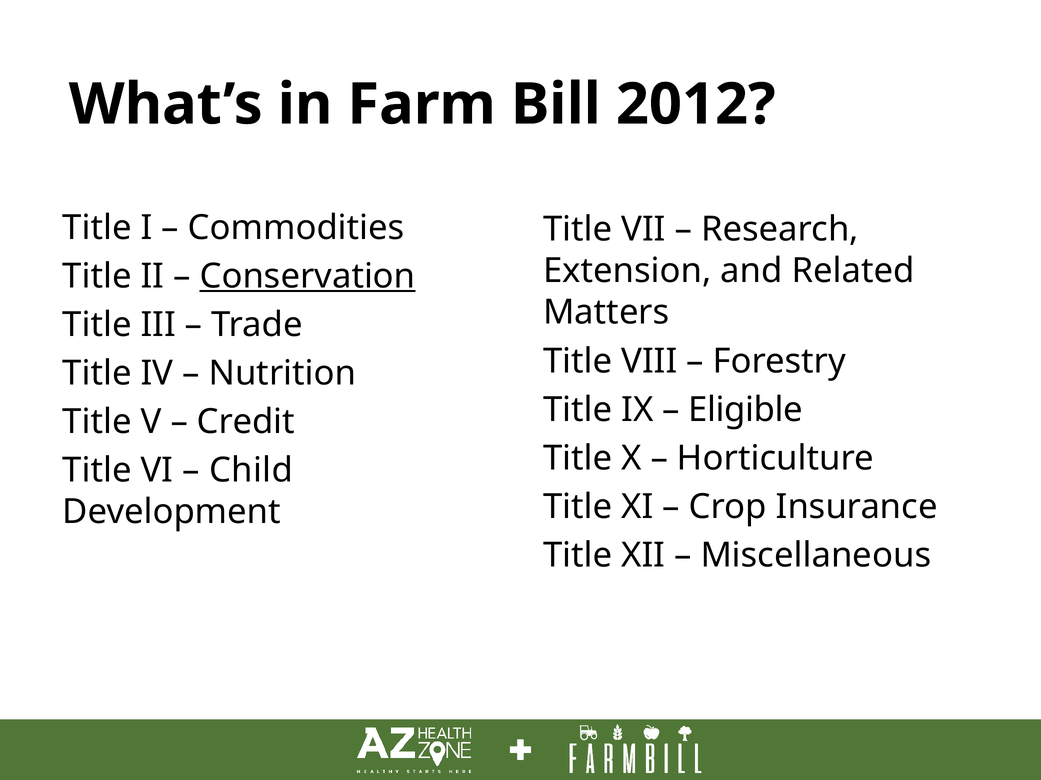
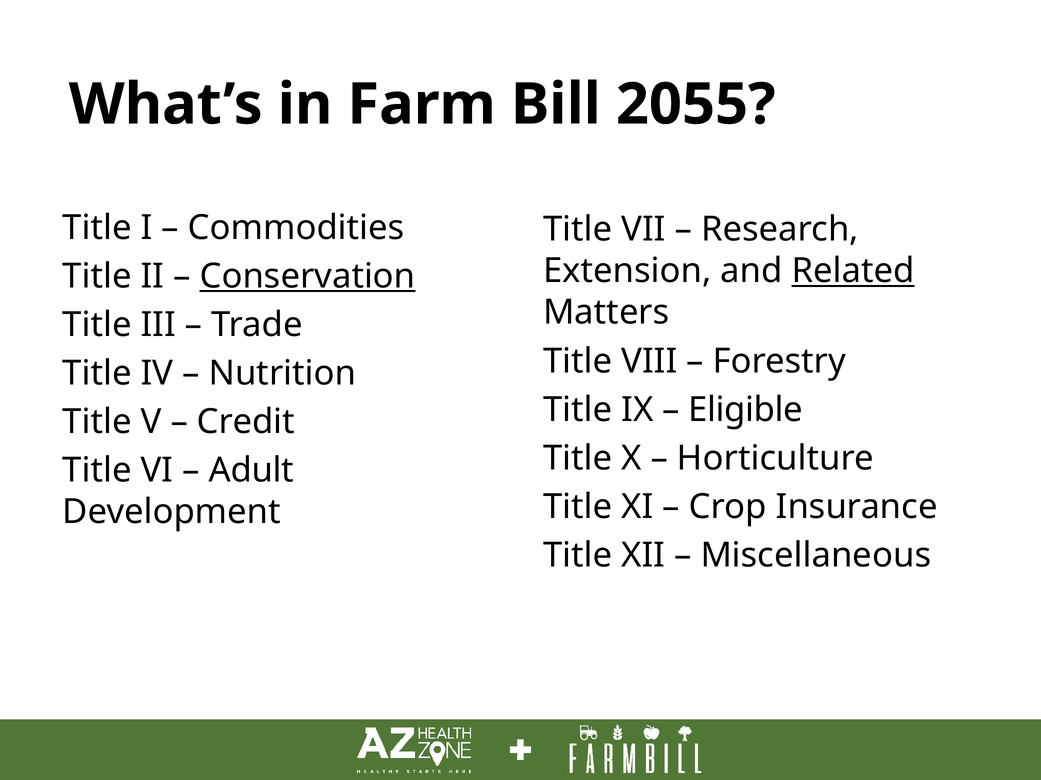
2012: 2012 -> 2055
Related underline: none -> present
Child: Child -> Adult
